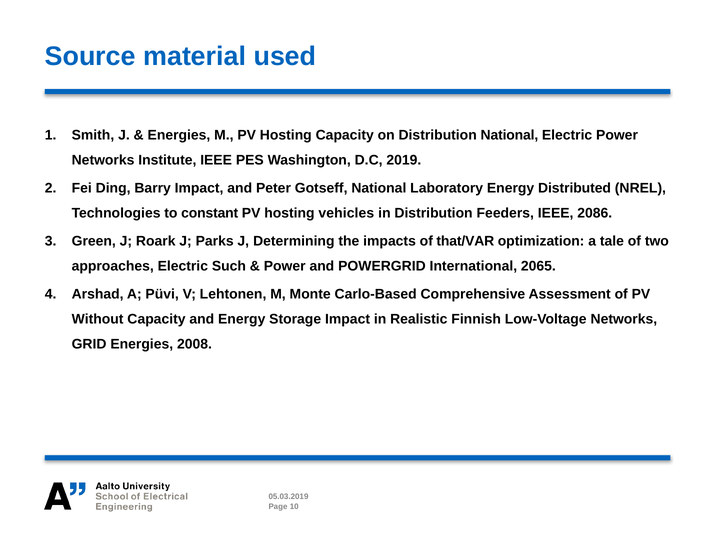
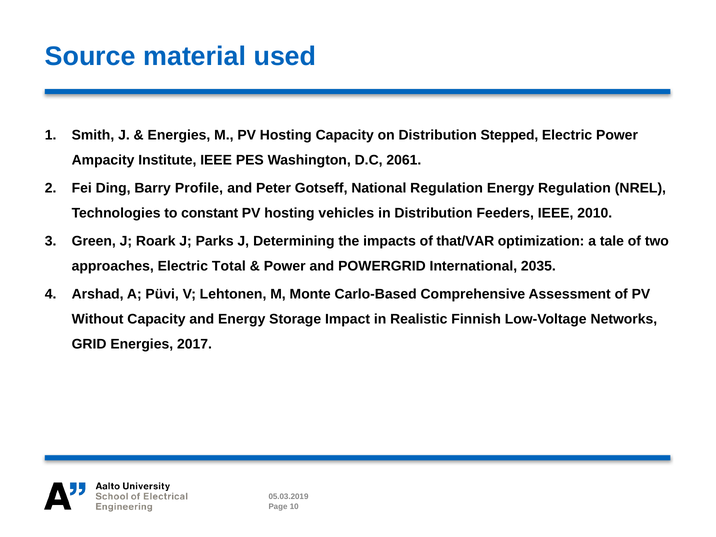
Distribution National: National -> Stepped
Networks at (103, 160): Networks -> Ampacity
2019: 2019 -> 2061
Barry Impact: Impact -> Profile
National Laboratory: Laboratory -> Regulation
Energy Distributed: Distributed -> Regulation
2086: 2086 -> 2010
Such: Such -> Total
2065: 2065 -> 2035
2008: 2008 -> 2017
